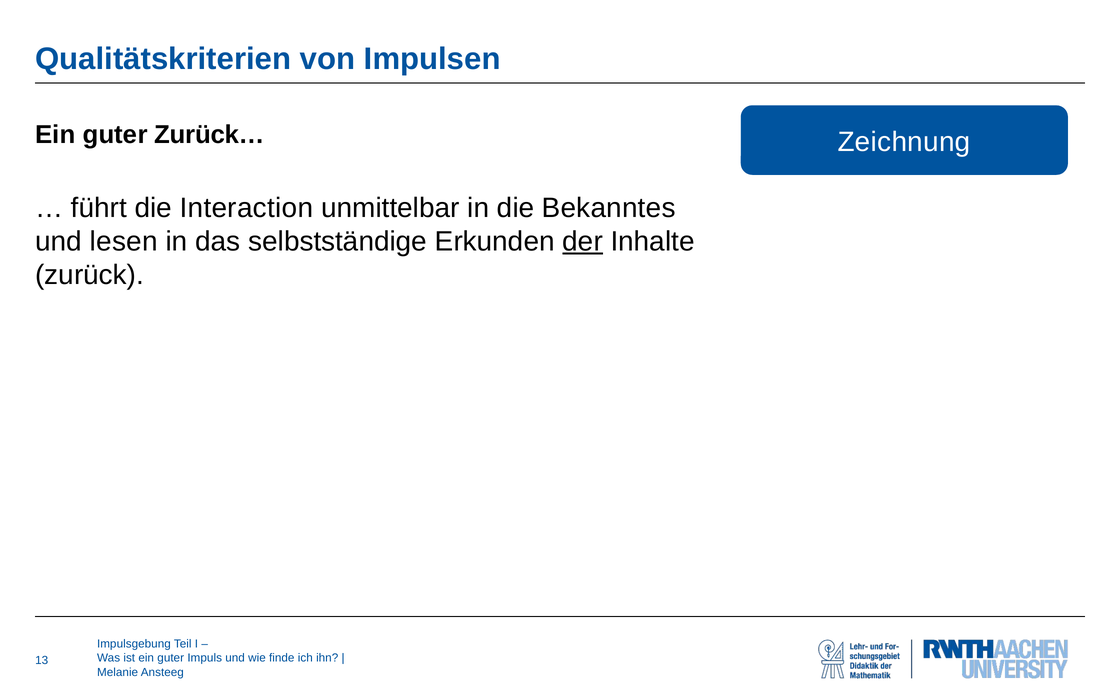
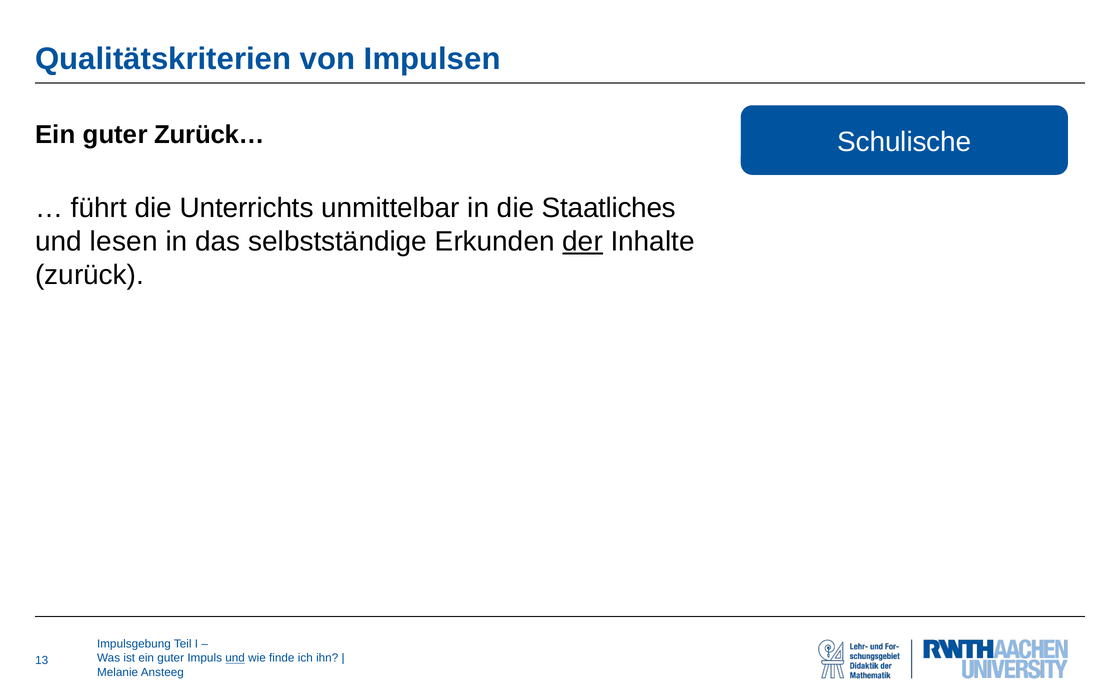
Zeichnung: Zeichnung -> Schulische
Interaction: Interaction -> Unterrichts
Bekanntes: Bekanntes -> Staatliches
und at (235, 658) underline: none -> present
